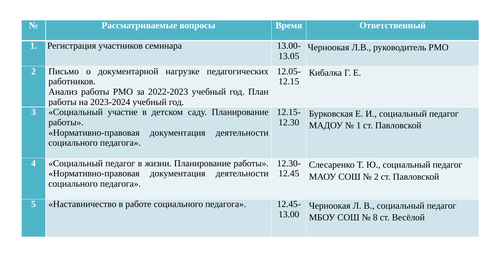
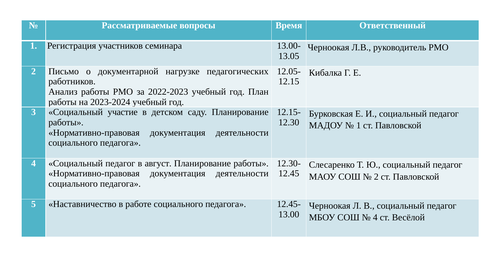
жизни: жизни -> август
8 at (375, 218): 8 -> 4
